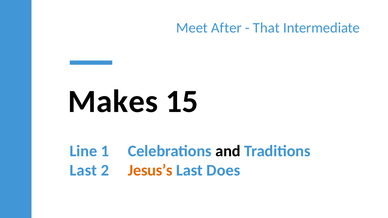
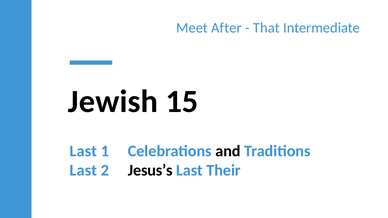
Makes: Makes -> Jewish
Line at (83, 151): Line -> Last
Jesus’s colour: orange -> black
Does: Does -> Their
